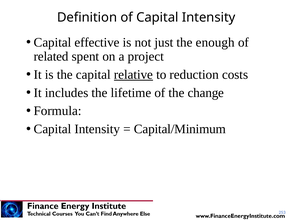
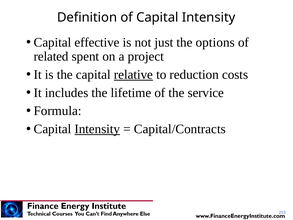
enough: enough -> options
change: change -> service
Intensity at (97, 129) underline: none -> present
Capital/Minimum: Capital/Minimum -> Capital/Contracts
